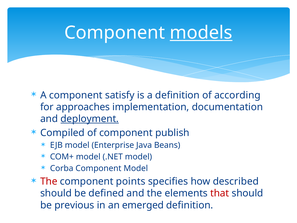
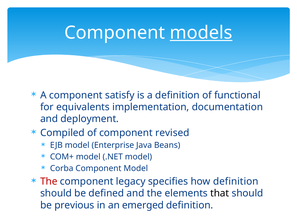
according: according -> functional
approaches: approaches -> equivalents
deployment underline: present -> none
publish: publish -> revised
points: points -> legacy
how described: described -> definition
that colour: red -> black
